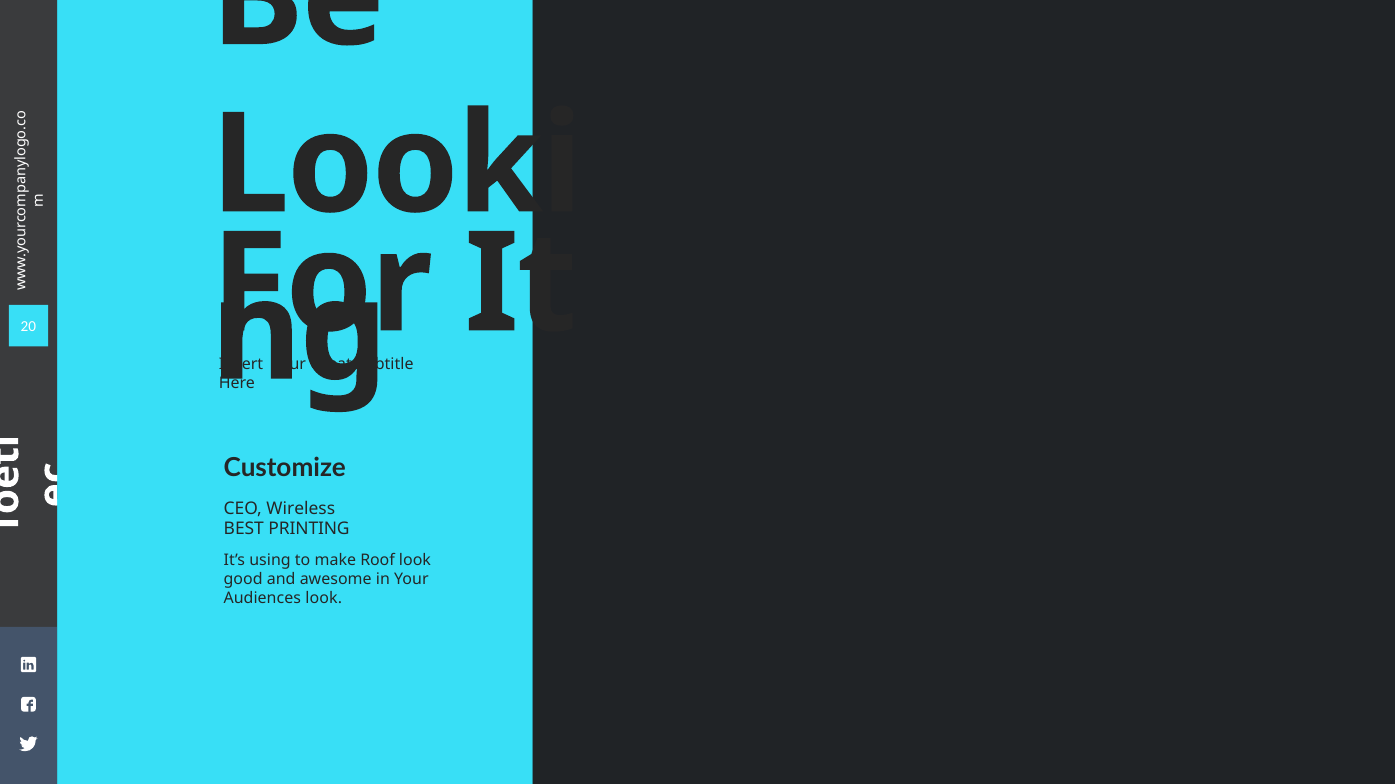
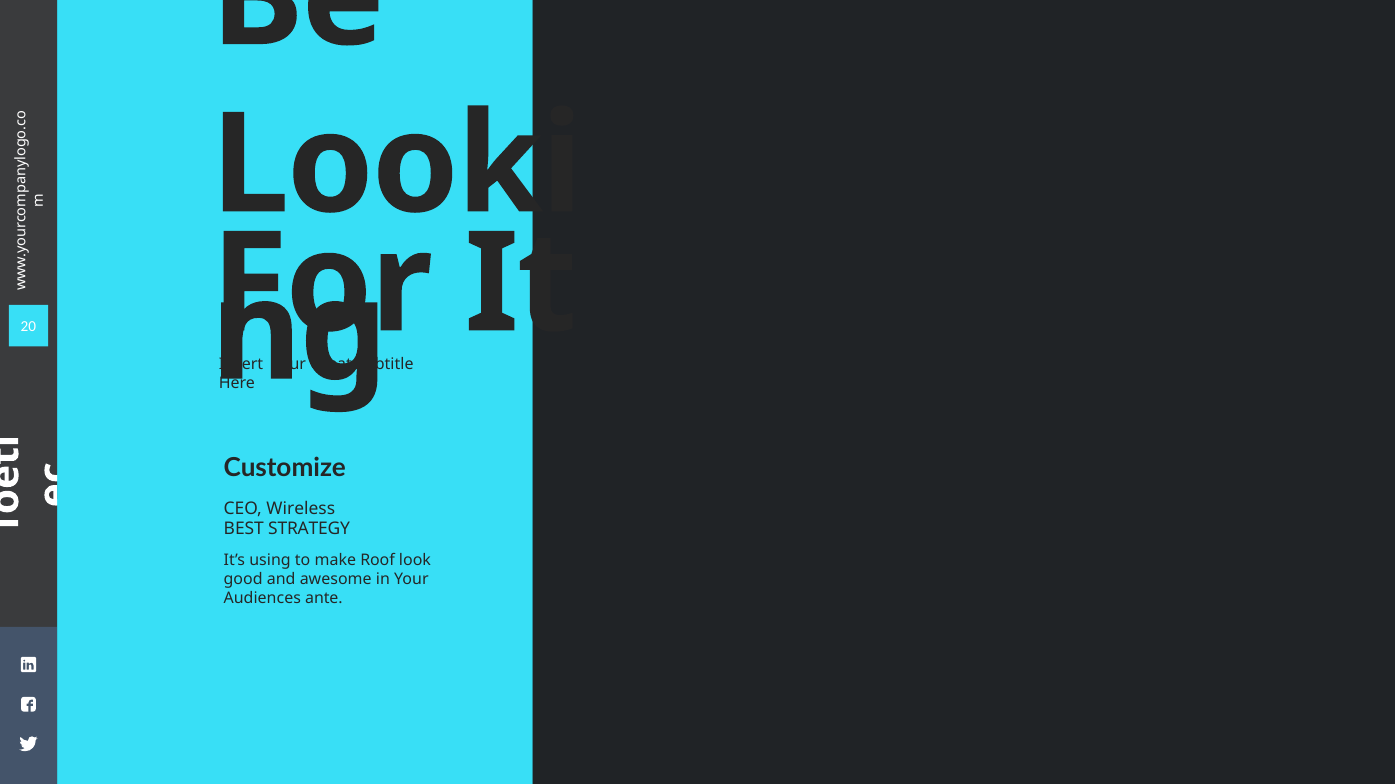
PRINTING: PRINTING -> STRATEGY
Audiences look: look -> ante
